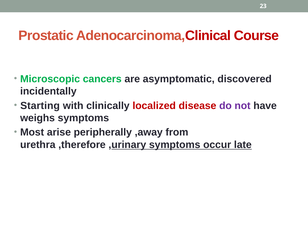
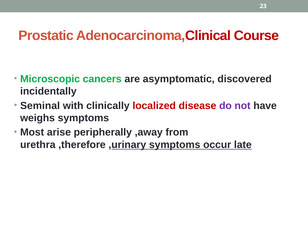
Starting: Starting -> Seminal
